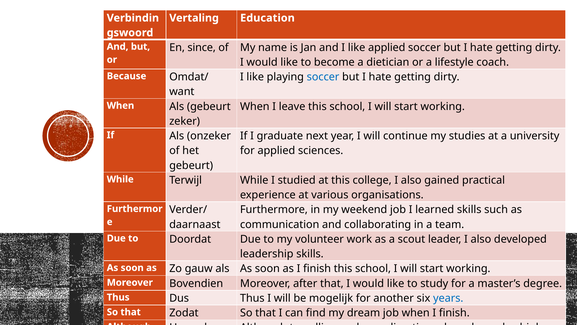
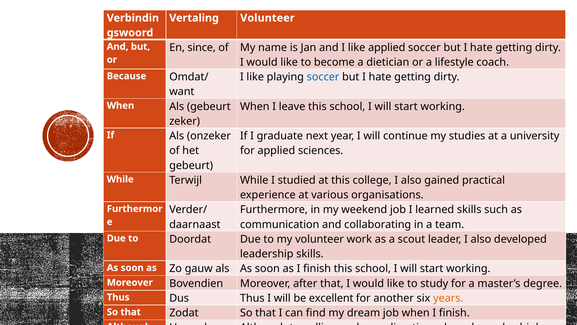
Vertaling Education: Education -> Volunteer
mogelijk: mogelijk -> excellent
years colour: blue -> orange
